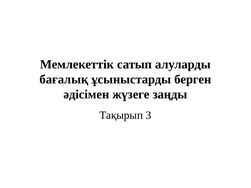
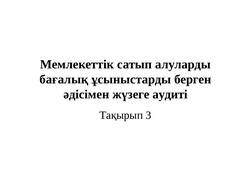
заңды: заңды -> аудиті
